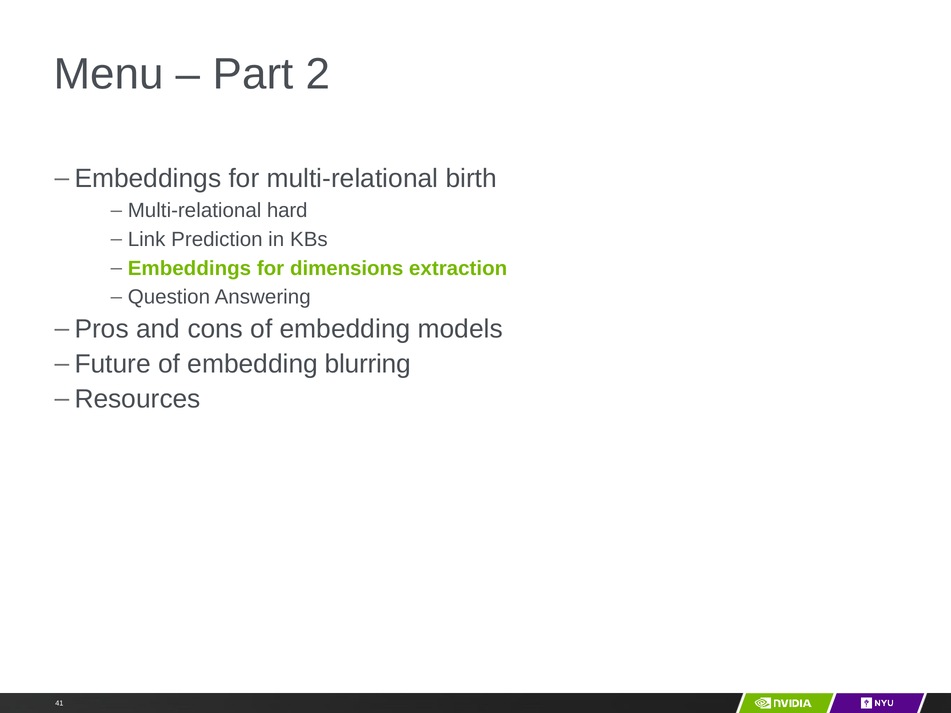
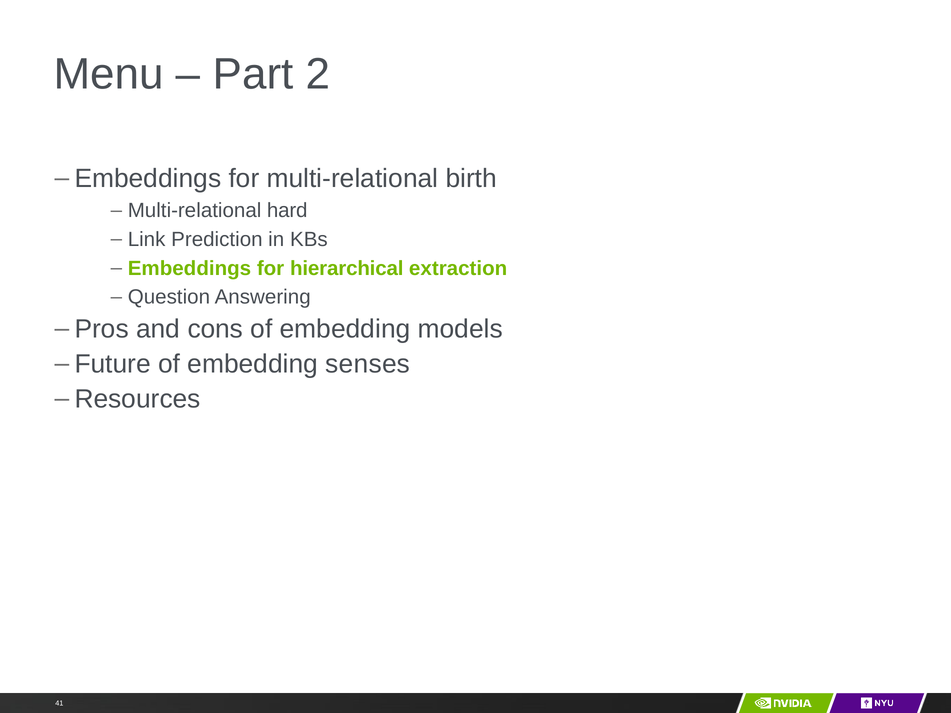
dimensions: dimensions -> hierarchical
blurring: blurring -> senses
